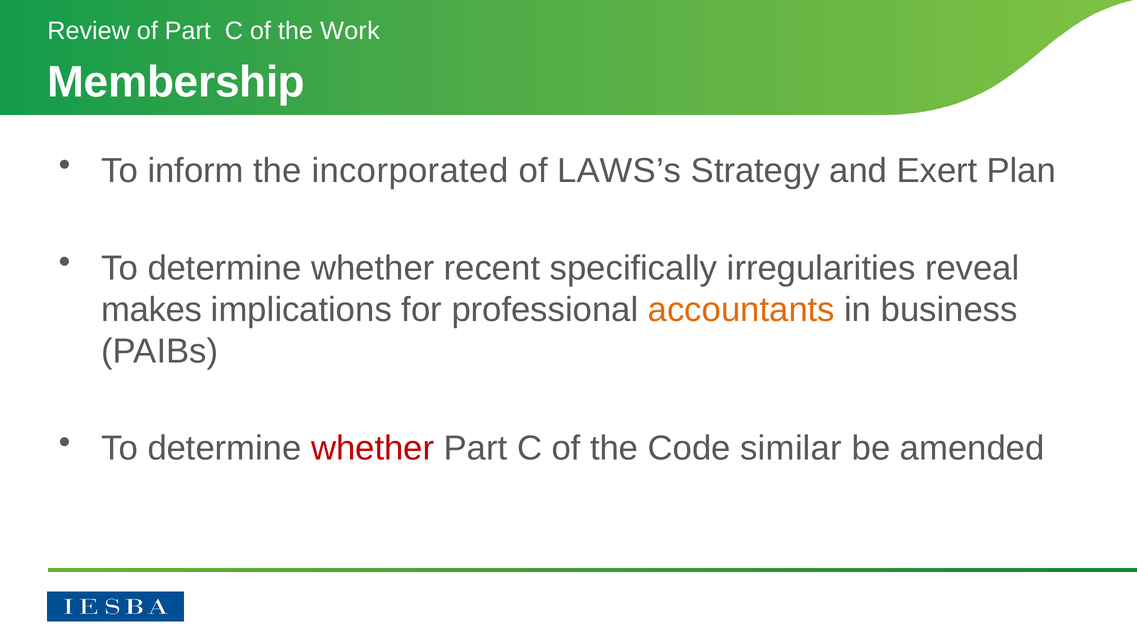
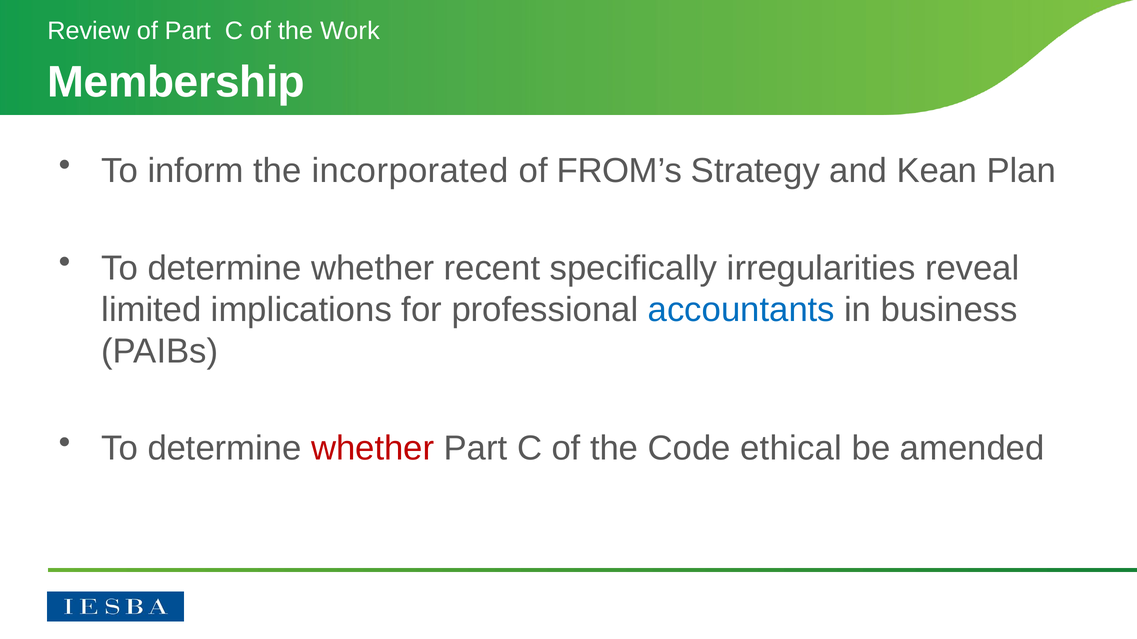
LAWS’s: LAWS’s -> FROM’s
Exert: Exert -> Kean
makes: makes -> limited
accountants colour: orange -> blue
similar: similar -> ethical
